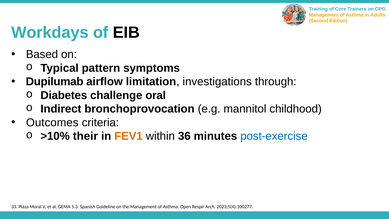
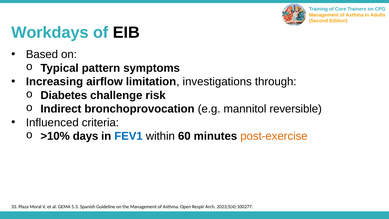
Dupilumab: Dupilumab -> Increasing
oral: oral -> risk
childhood: childhood -> reversible
Outcomes: Outcomes -> Influenced
their: their -> days
FEV1 colour: orange -> blue
36: 36 -> 60
post-exercise colour: blue -> orange
